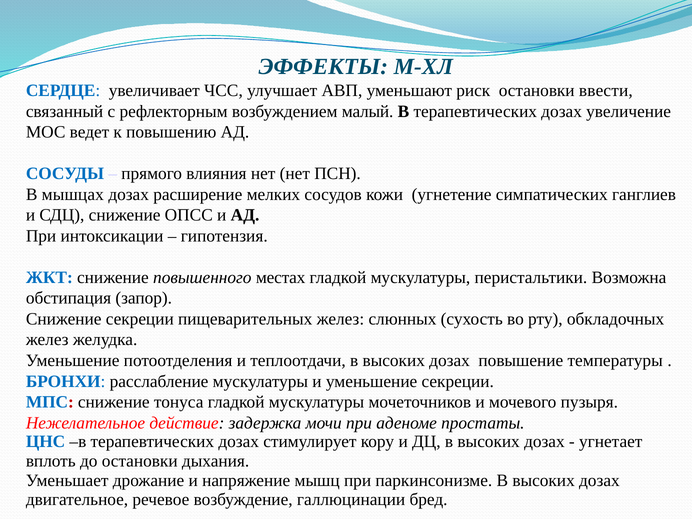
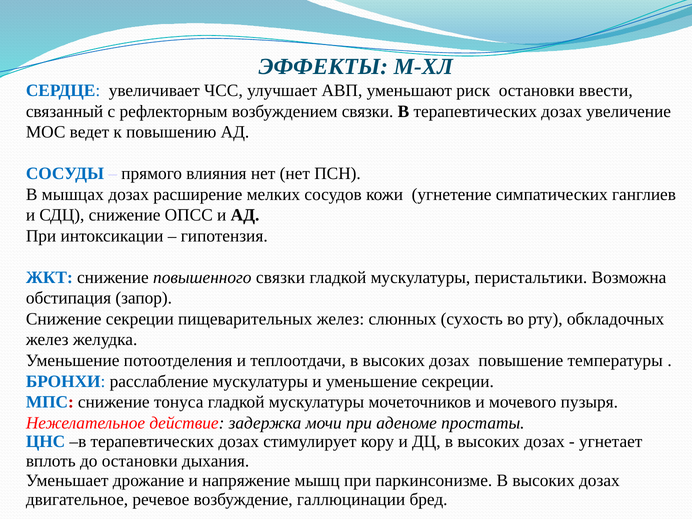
возбуждением малый: малый -> связки
повышенного местах: местах -> связки
